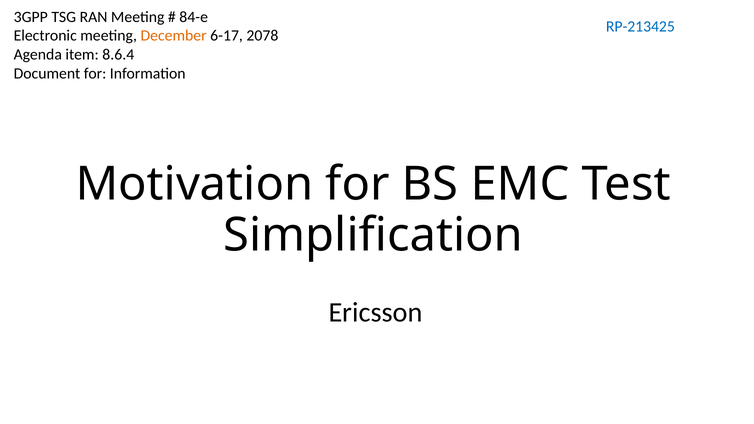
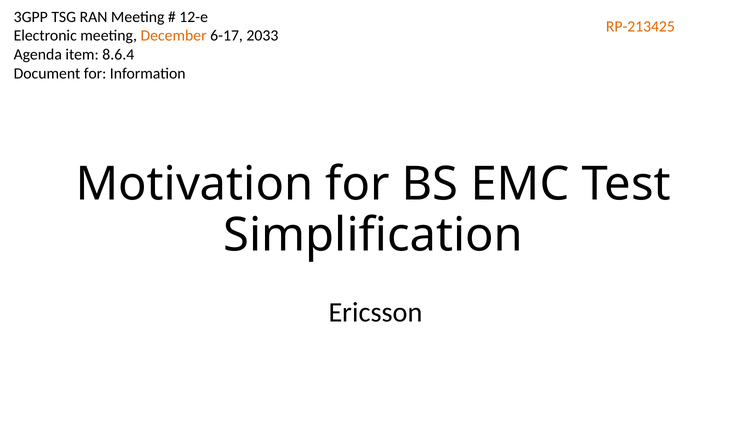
84-e: 84-e -> 12-e
RP-213425 colour: blue -> orange
2078: 2078 -> 2033
